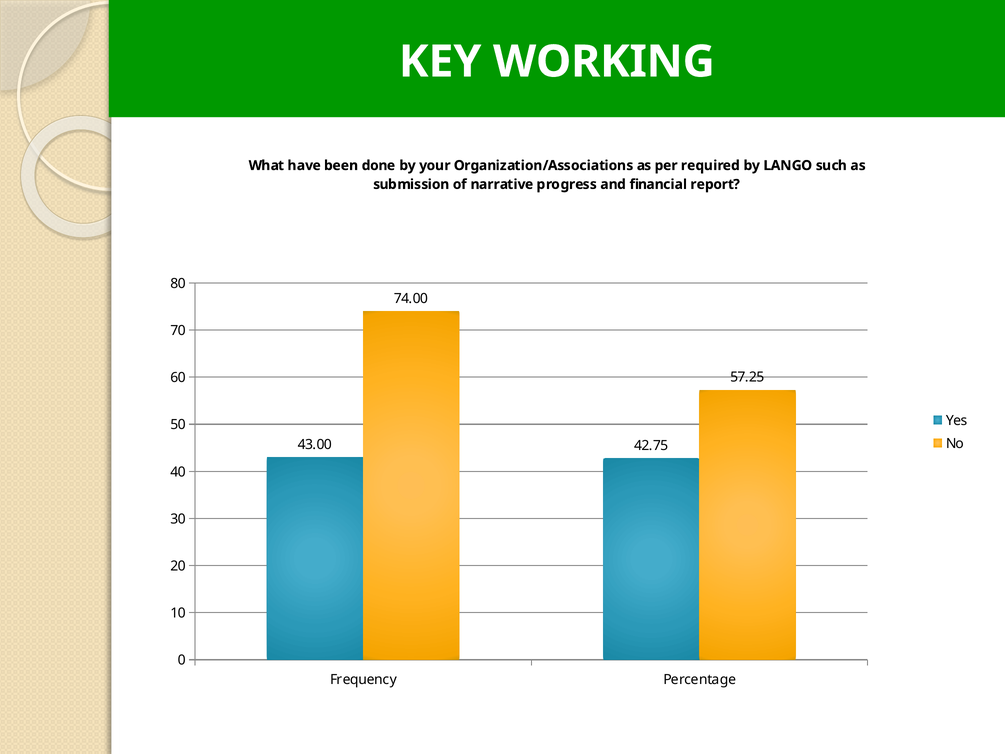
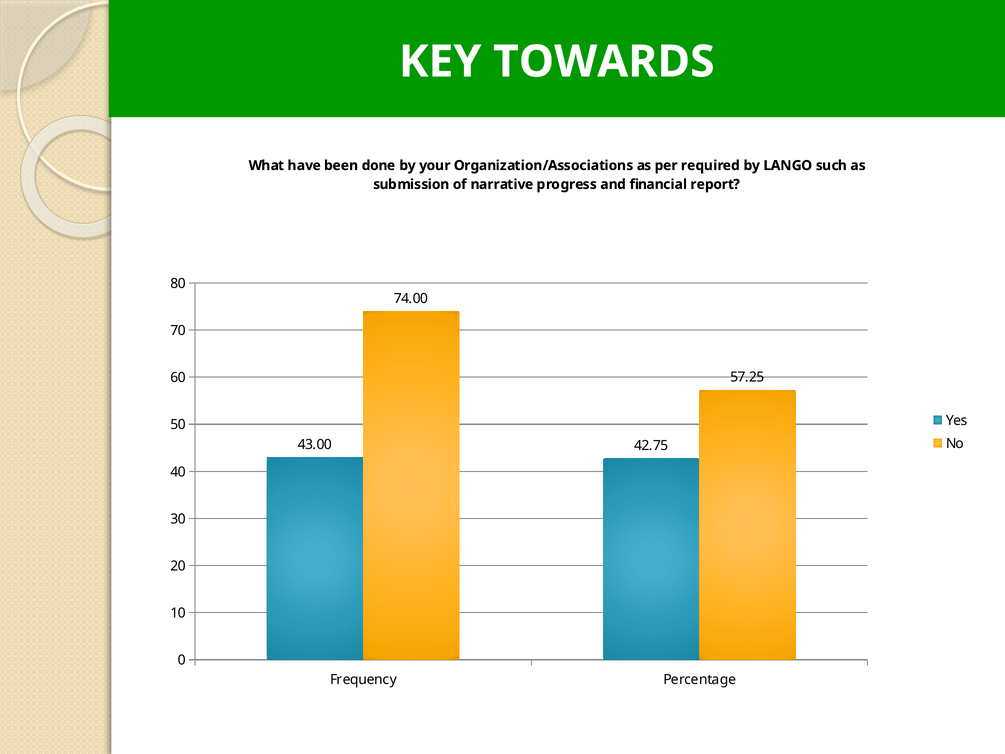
WORKING: WORKING -> TOWARDS
